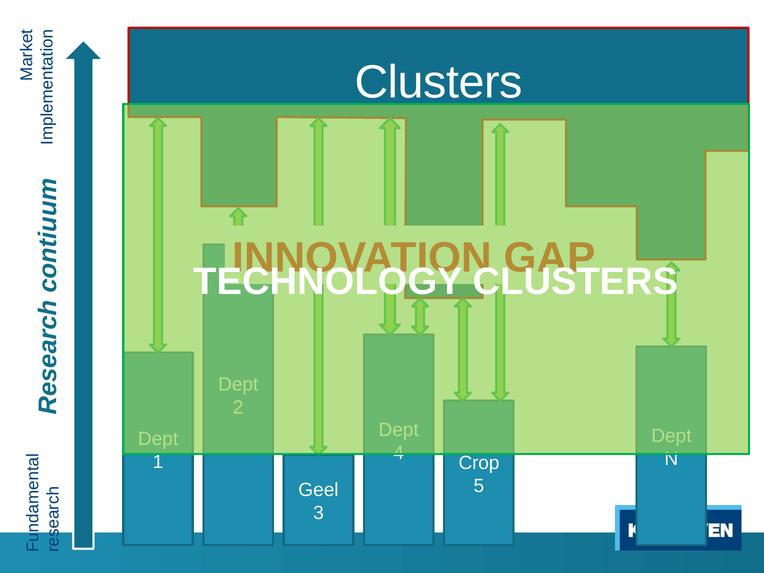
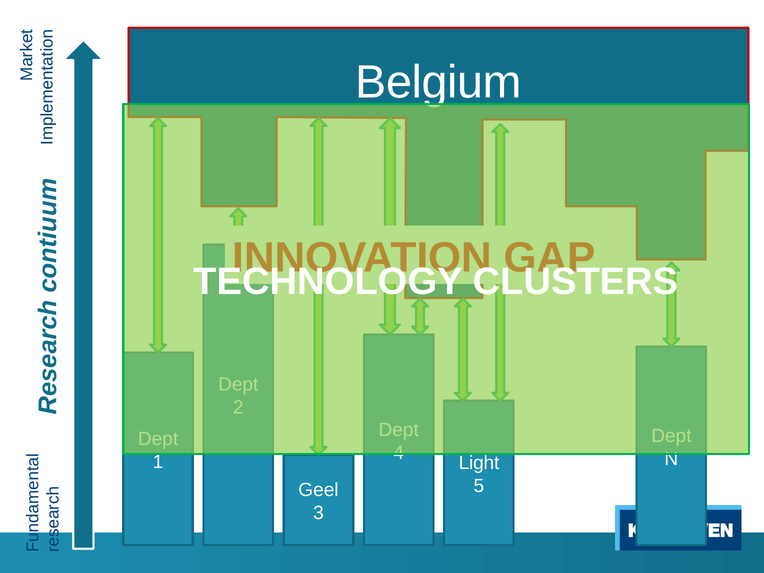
Clusters at (439, 82): Clusters -> Belgium
Crop: Crop -> Light
